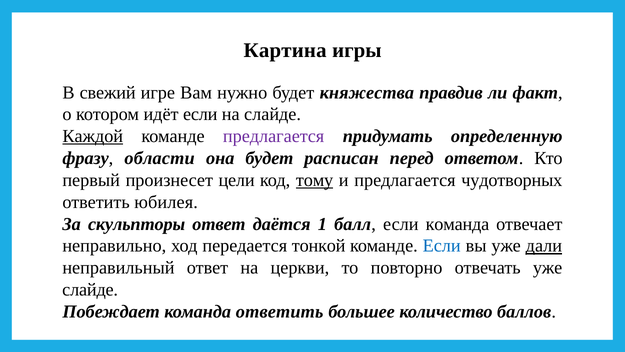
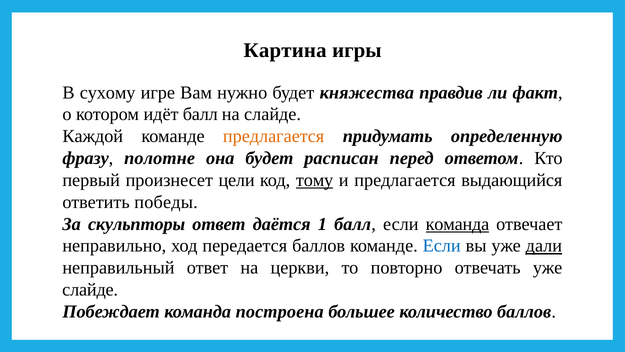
свежий: свежий -> сухому
идёт если: если -> балл
Каждой underline: present -> none
предлагается at (274, 136) colour: purple -> orange
области: области -> полотне
чудотворных: чудотворных -> выдающийся
юбилея: юбилея -> победы
команда at (457, 224) underline: none -> present
передается тонкой: тонкой -> баллов
команда ответить: ответить -> построена
